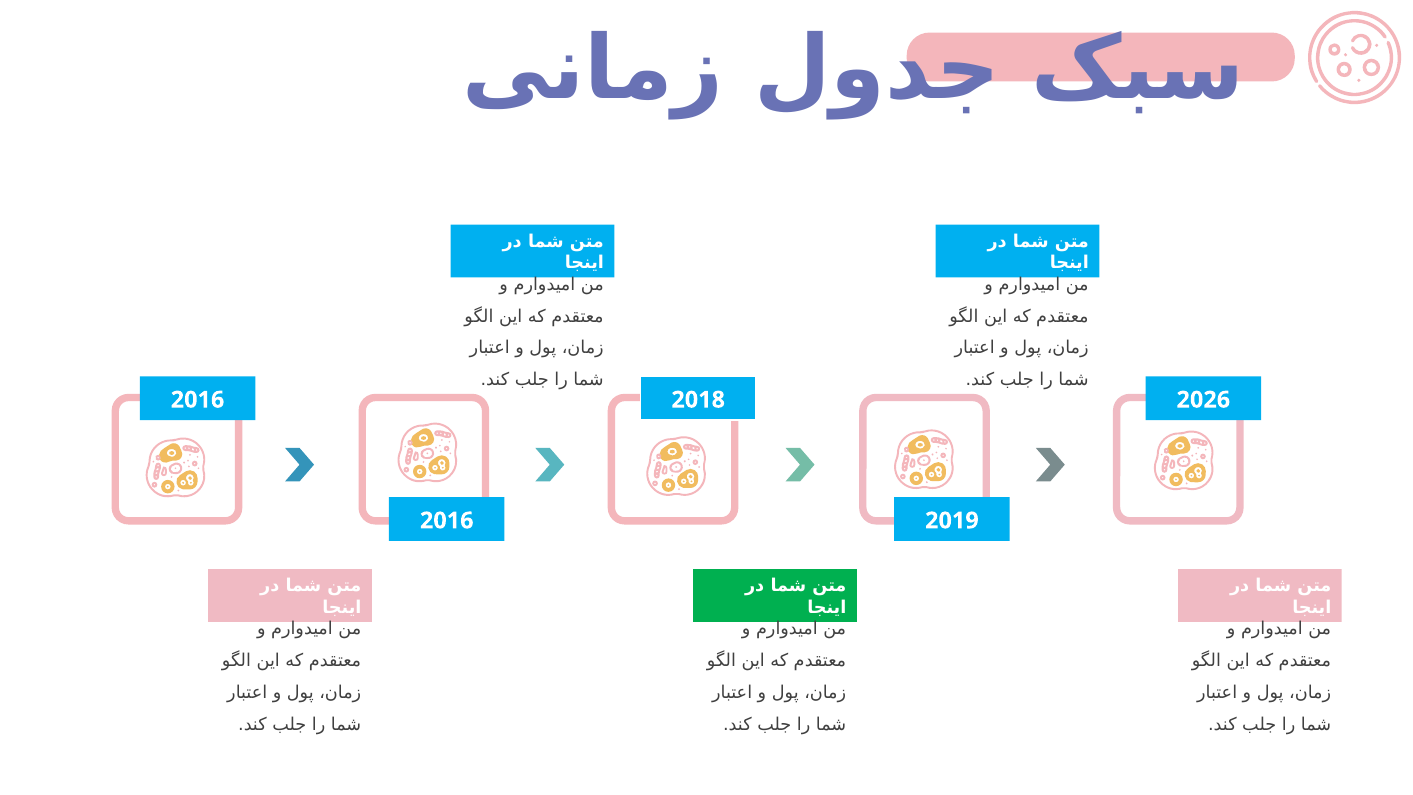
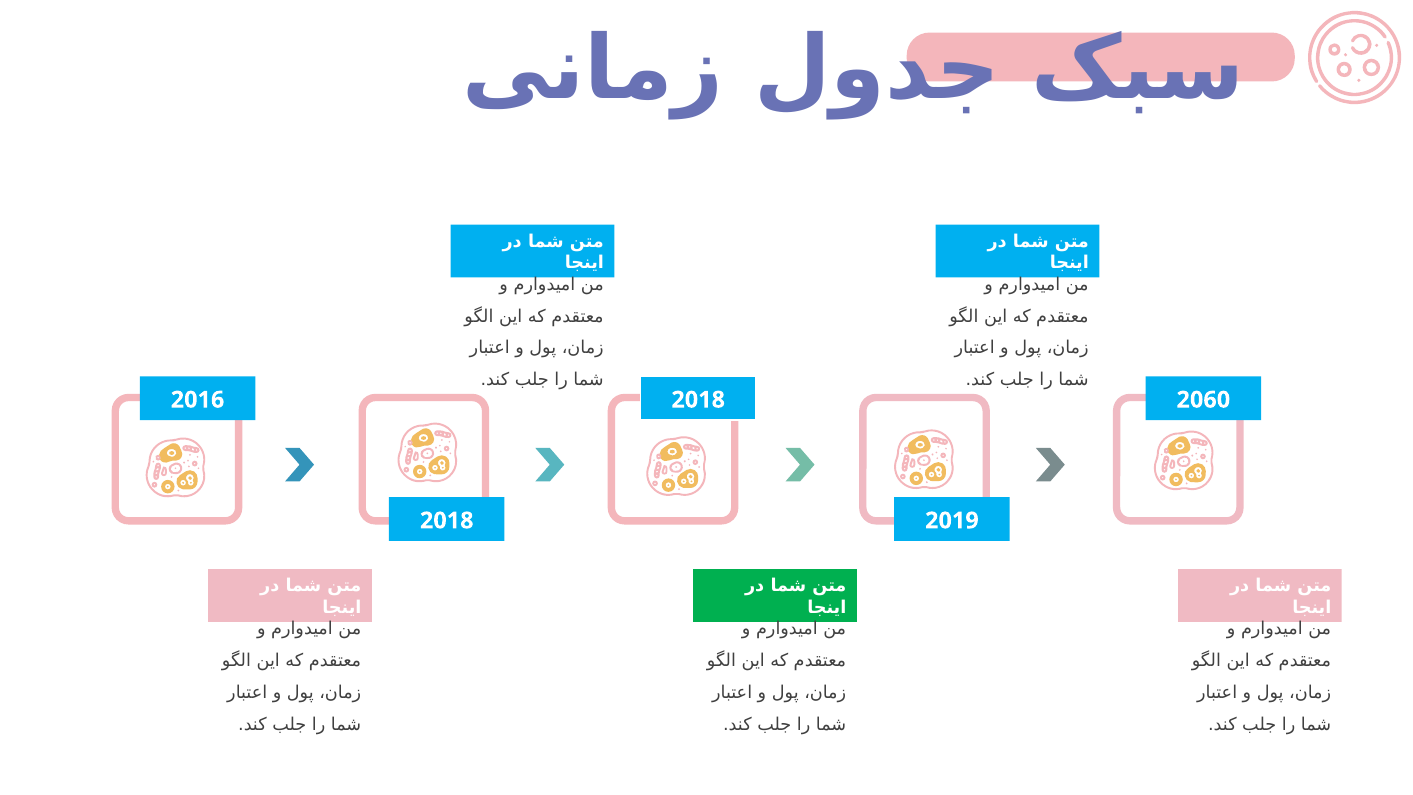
2026: 2026 -> 2060
2016 at (447, 521): 2016 -> 2018
